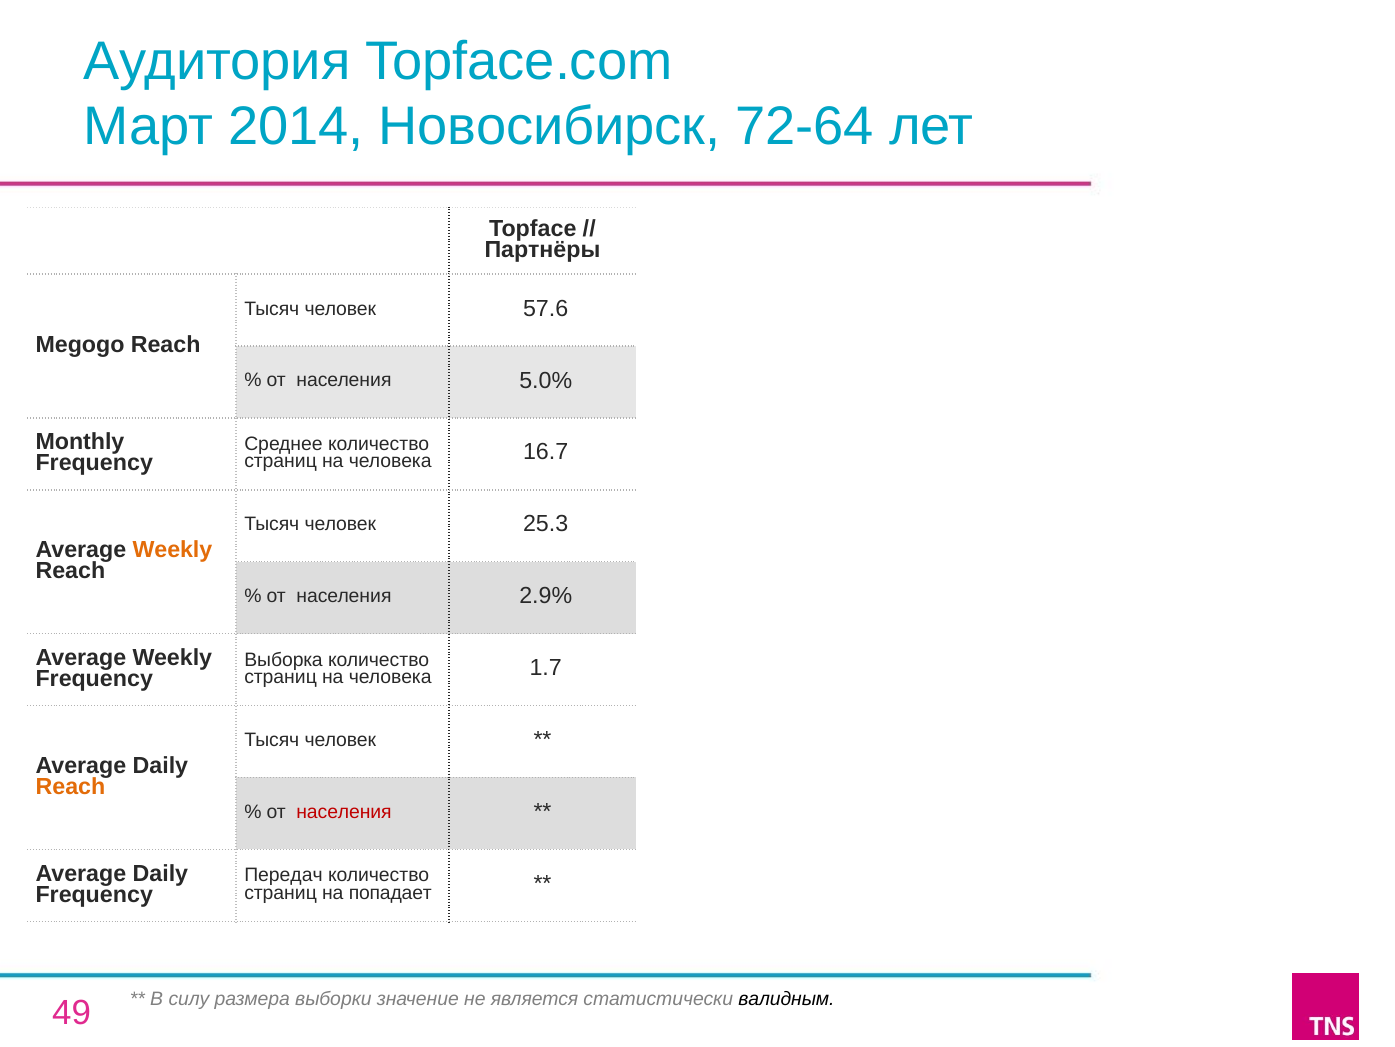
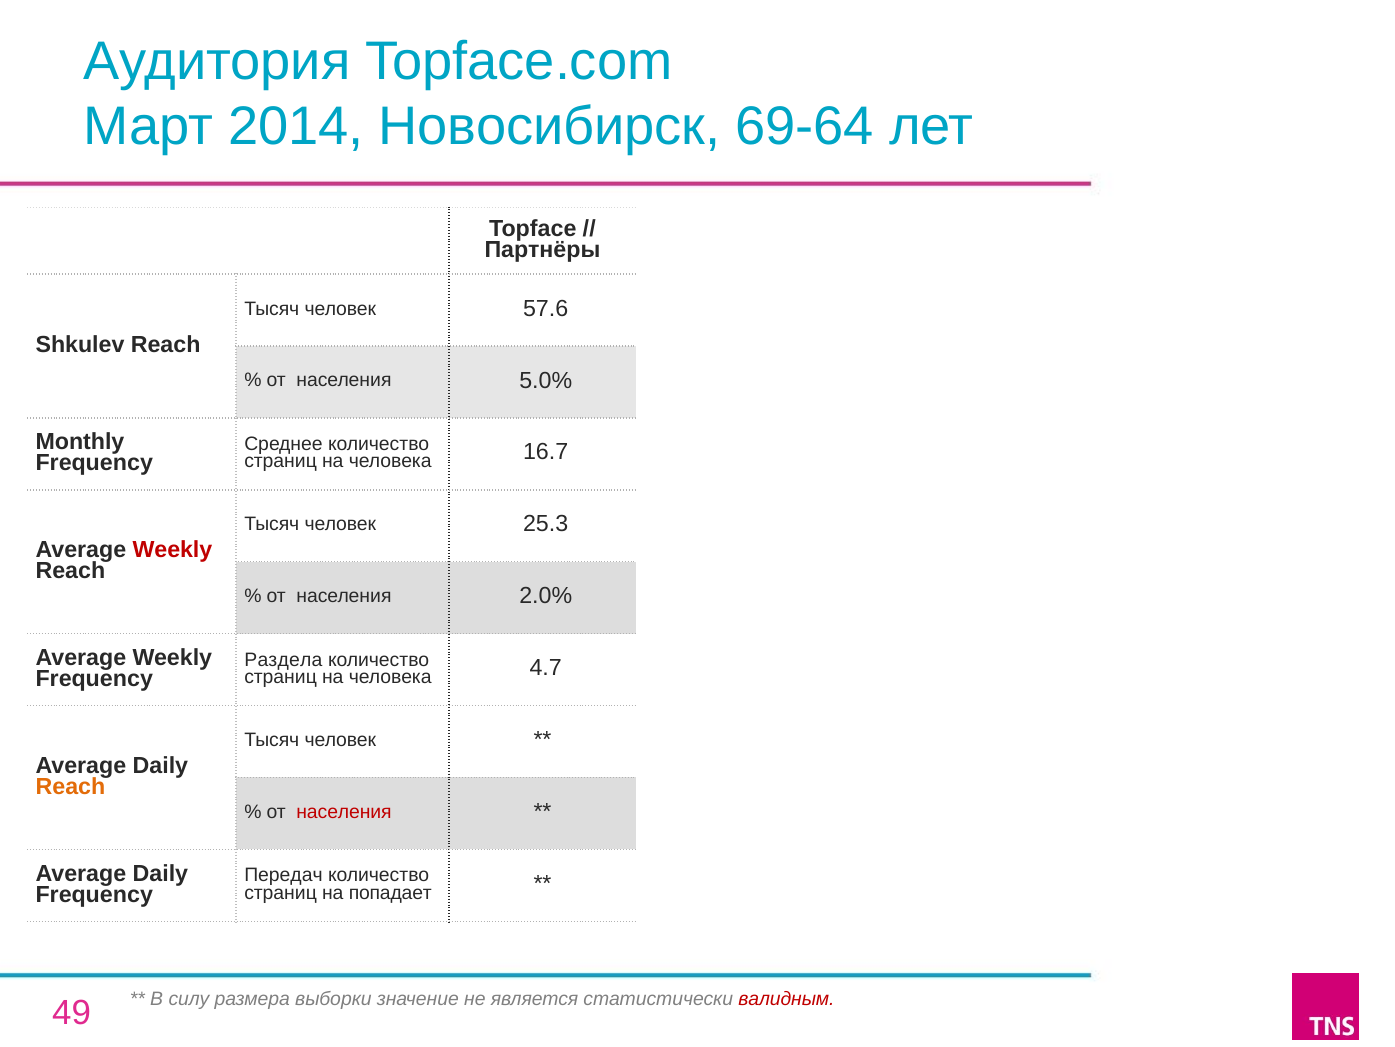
72-64: 72-64 -> 69-64
Megogo: Megogo -> Shkulev
Weekly at (172, 549) colour: orange -> red
2.9%: 2.9% -> 2.0%
Выборка: Выборка -> Раздела
1.7: 1.7 -> 4.7
валидным colour: black -> red
